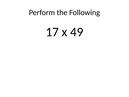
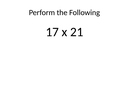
49: 49 -> 21
